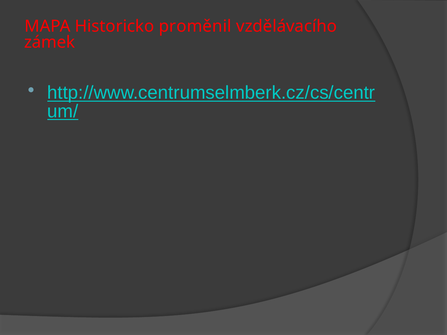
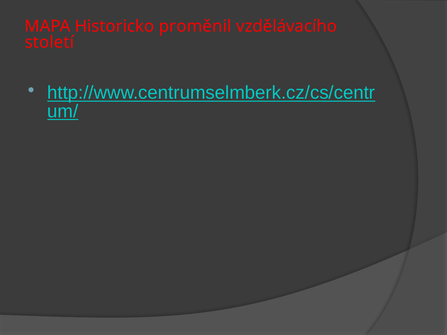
zámek: zámek -> století
